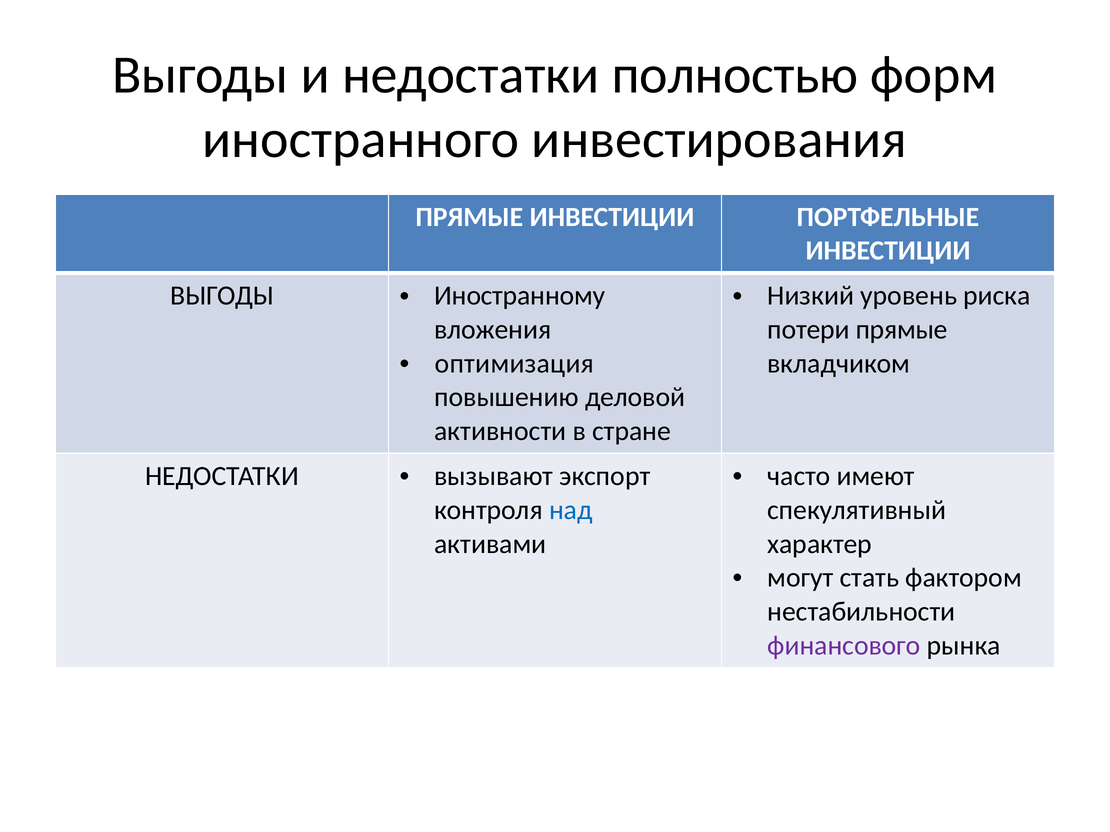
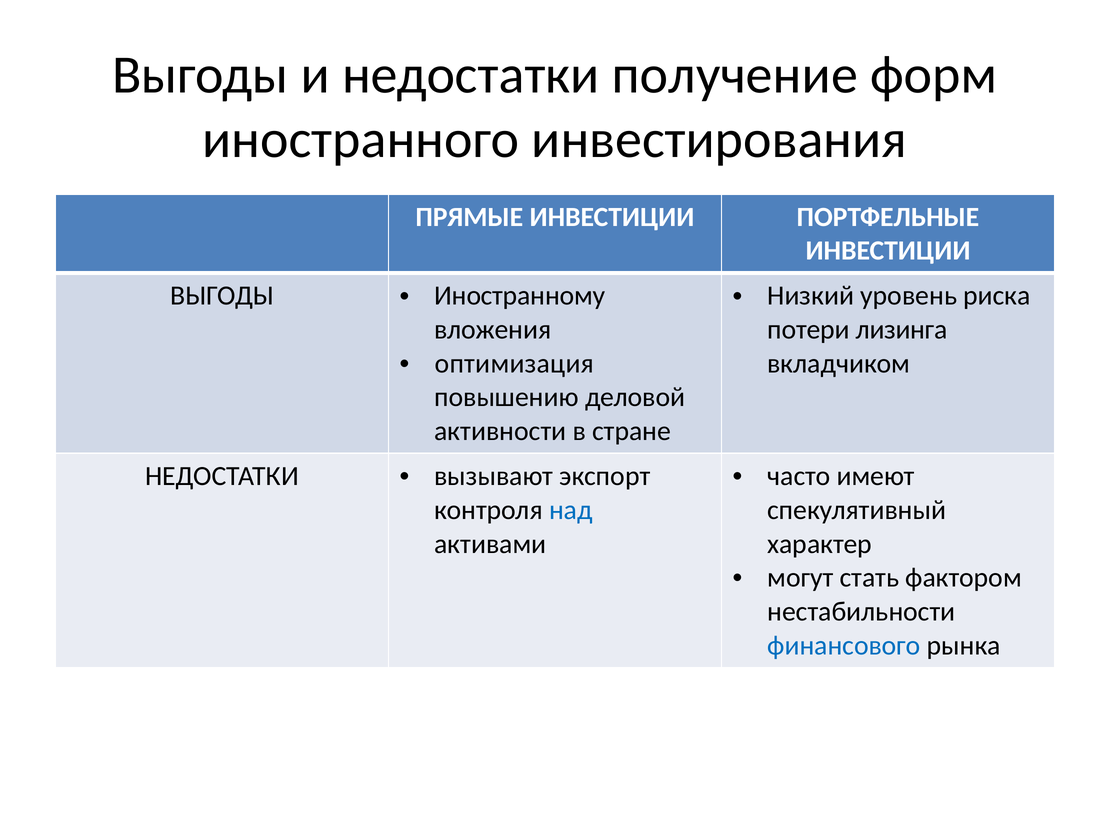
полностью: полностью -> получение
потери прямые: прямые -> лизинга
финансового colour: purple -> blue
